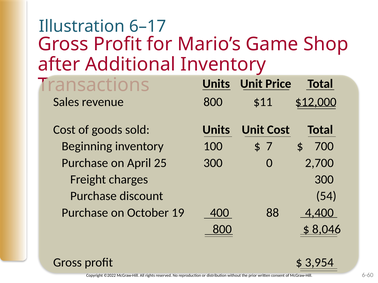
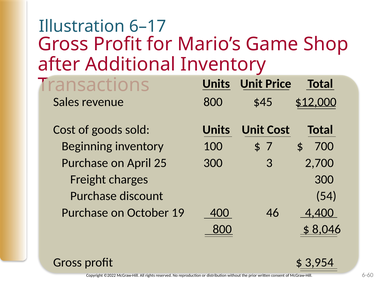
$11: $11 -> $45
0: 0 -> 3
88: 88 -> 46
